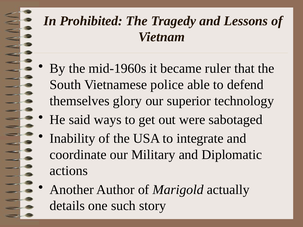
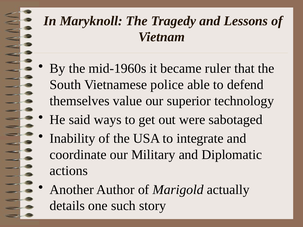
Prohibited: Prohibited -> Maryknoll
glory: glory -> value
